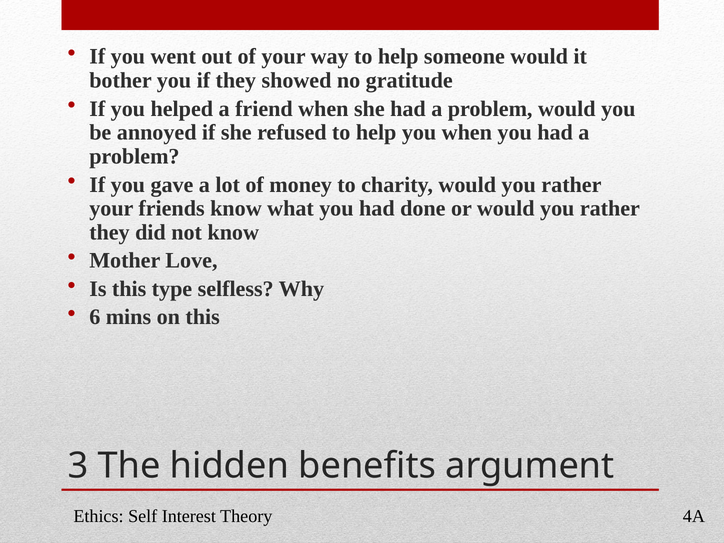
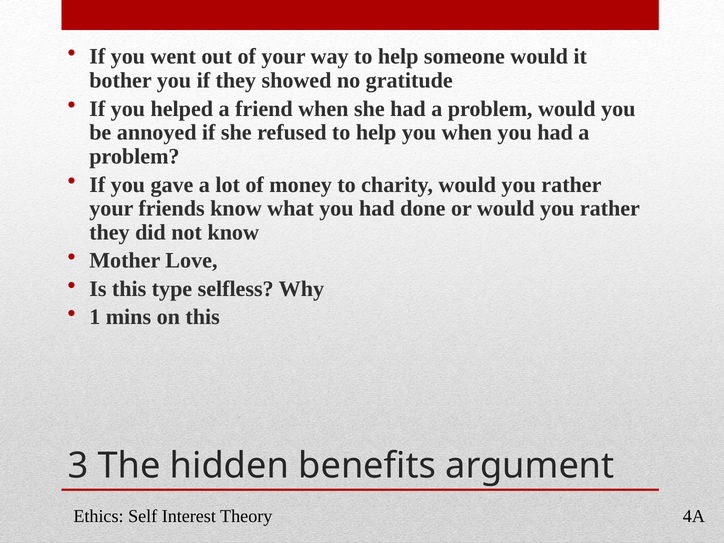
6: 6 -> 1
